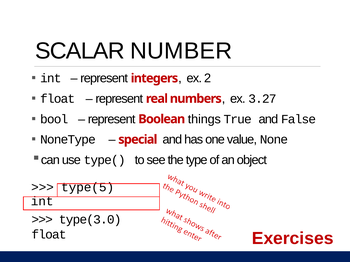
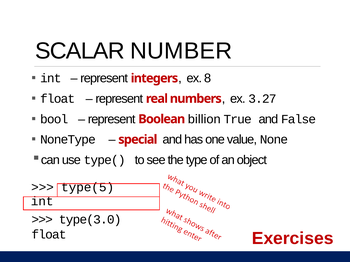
2: 2 -> 8
things: things -> billion
